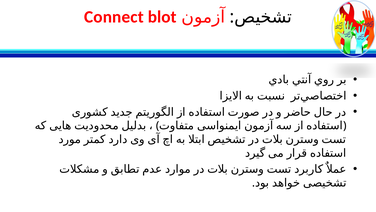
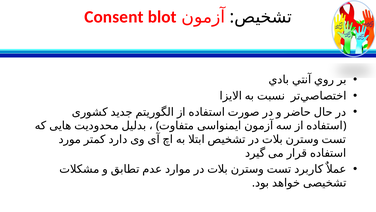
Connect: Connect -> Consent
